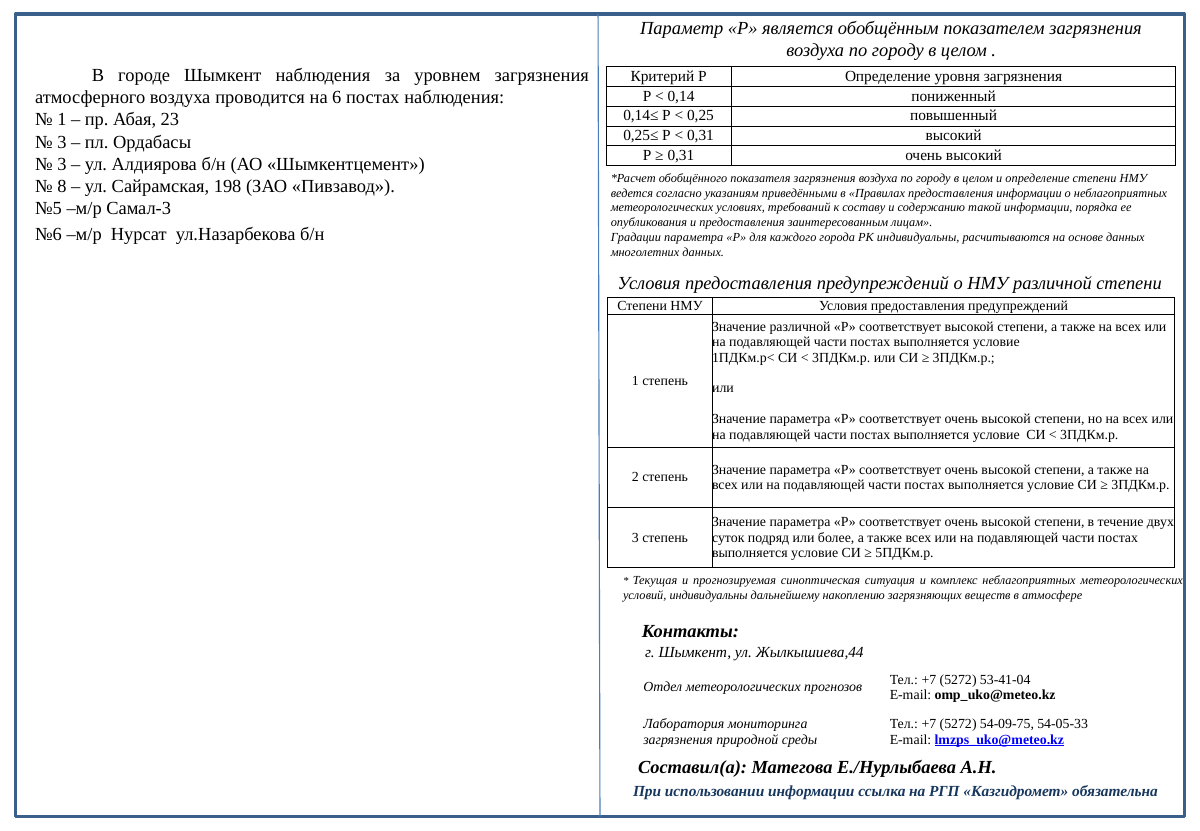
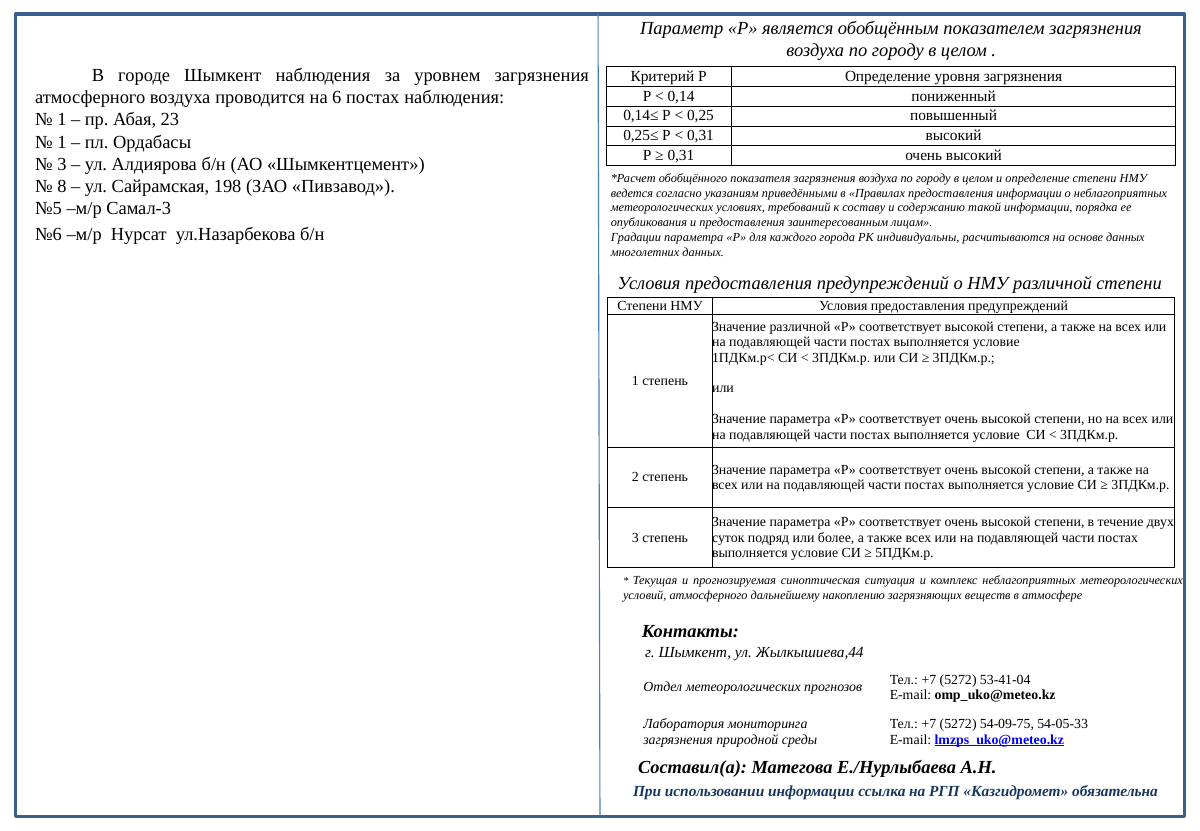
3 at (62, 142): 3 -> 1
условий индивидуальны: индивидуальны -> атмосферного
